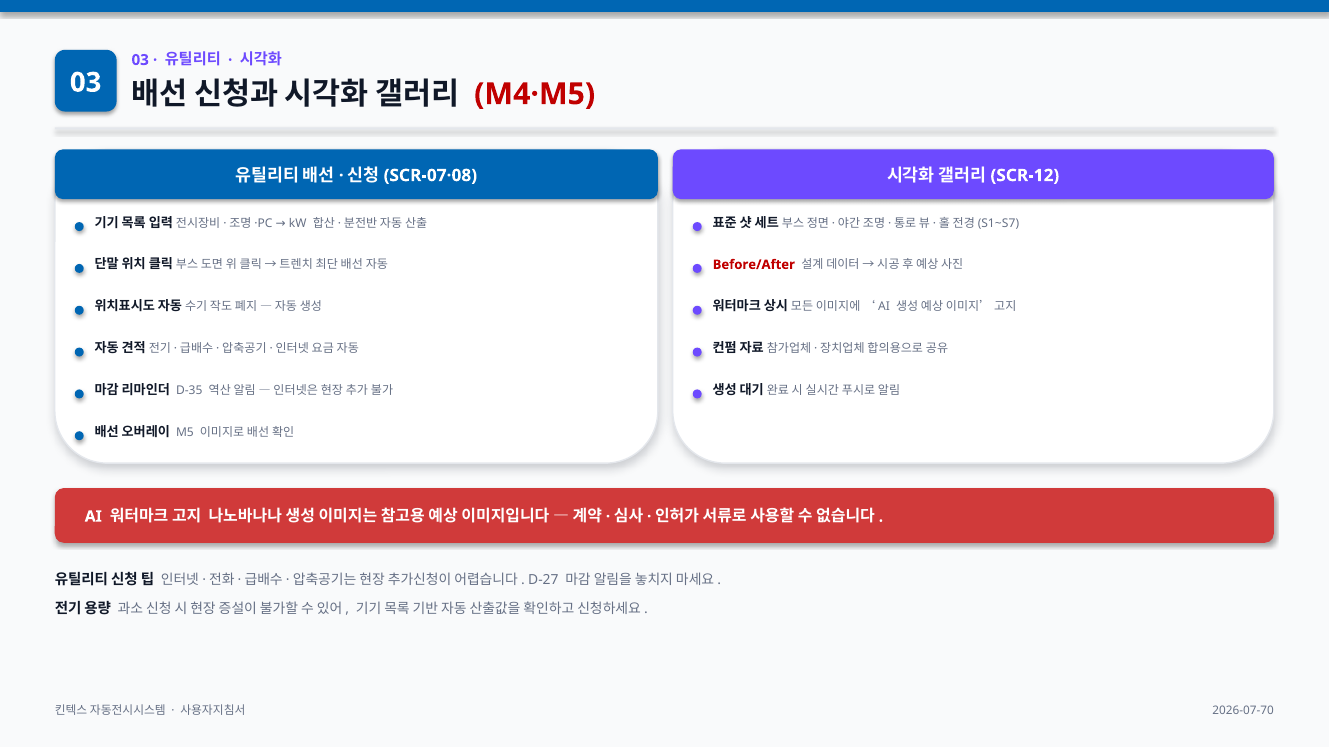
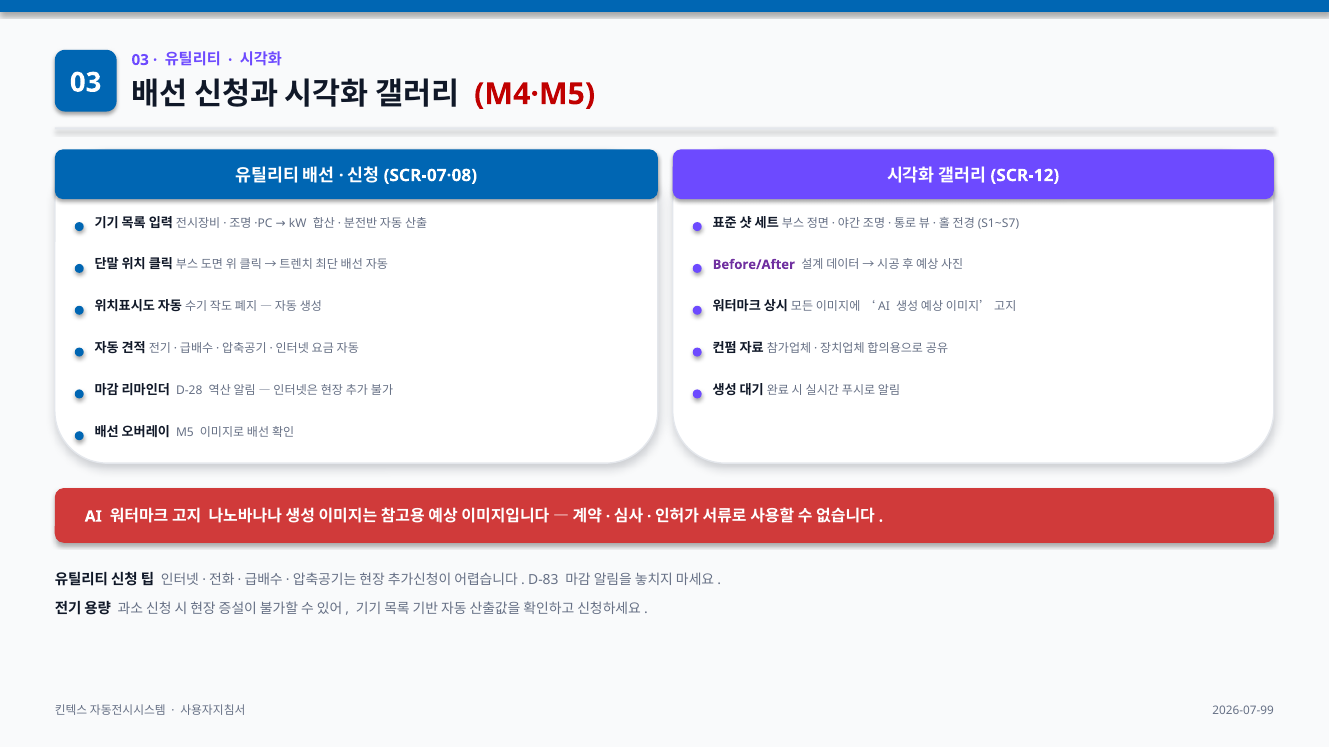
Before/After colour: red -> purple
D-35: D-35 -> D-28
D-27: D-27 -> D-83
2026-07-70: 2026-07-70 -> 2026-07-99
